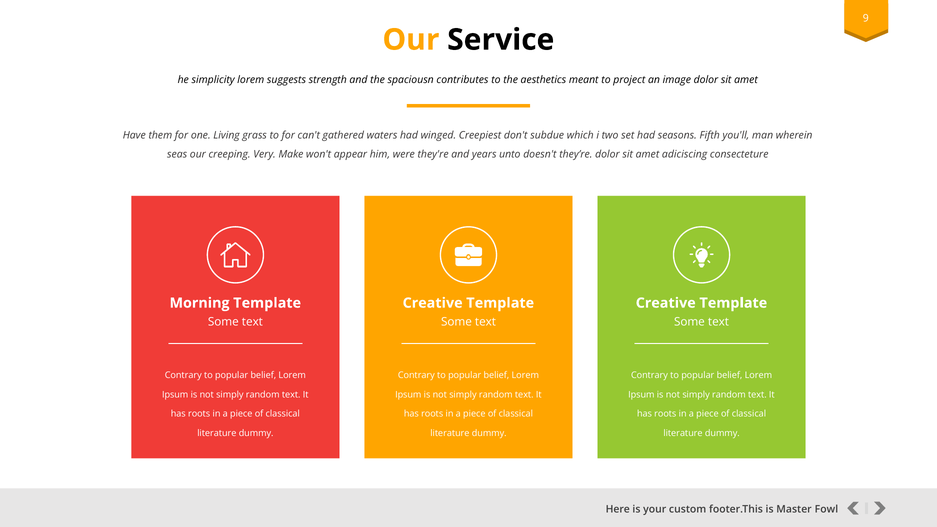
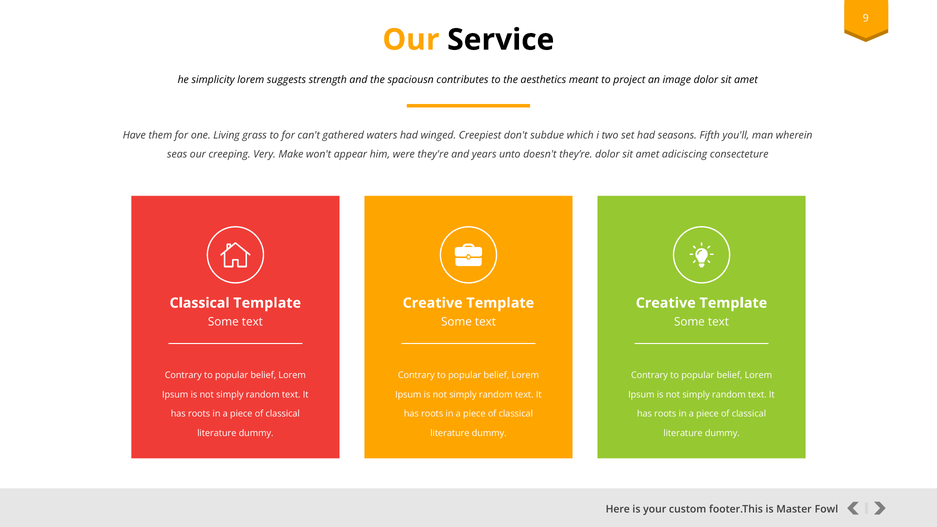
Morning at (200, 303): Morning -> Classical
